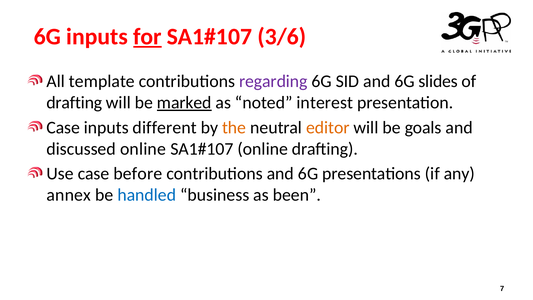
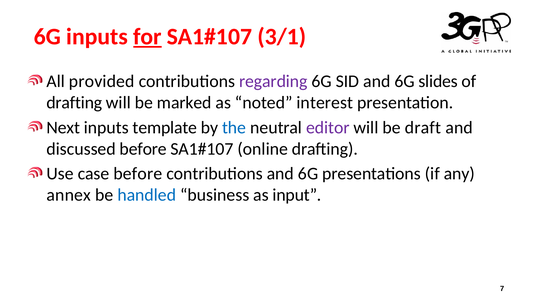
3/6: 3/6 -> 3/1
template: template -> provided
marked underline: present -> none
Case at (63, 127): Case -> Next
different: different -> template
the colour: orange -> blue
editor colour: orange -> purple
goals: goals -> draft
discussed online: online -> before
been: been -> input
